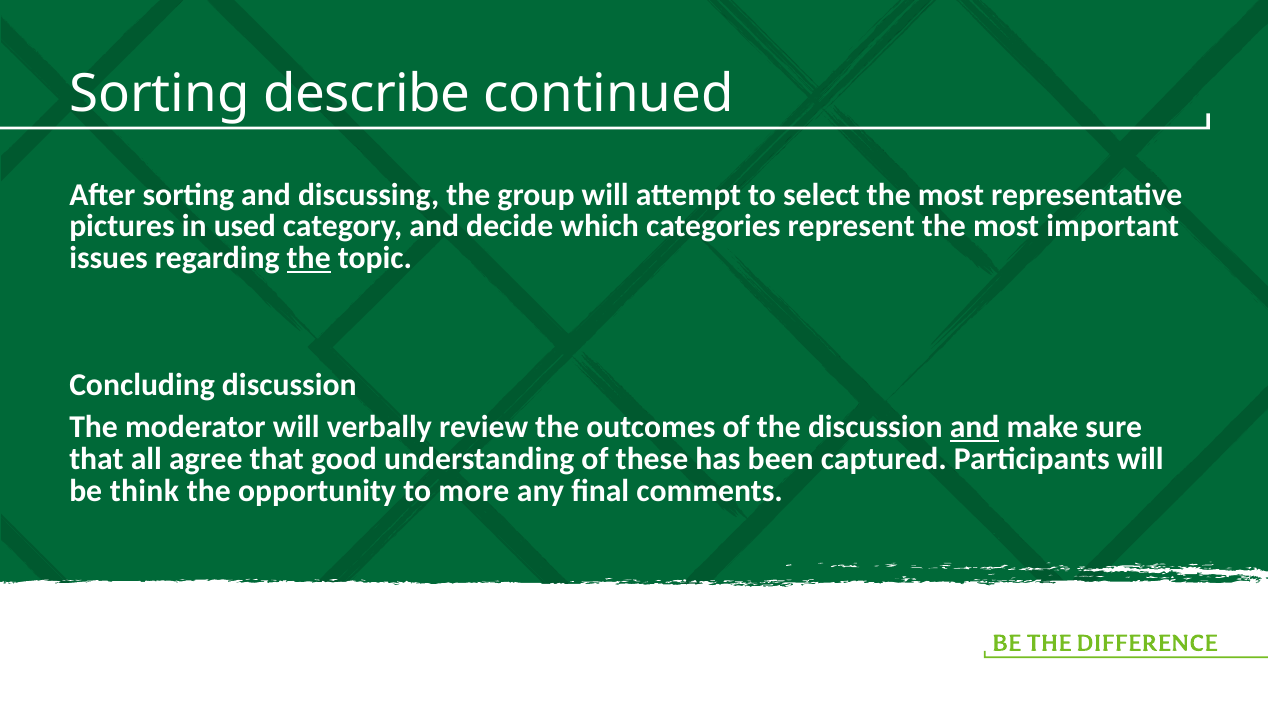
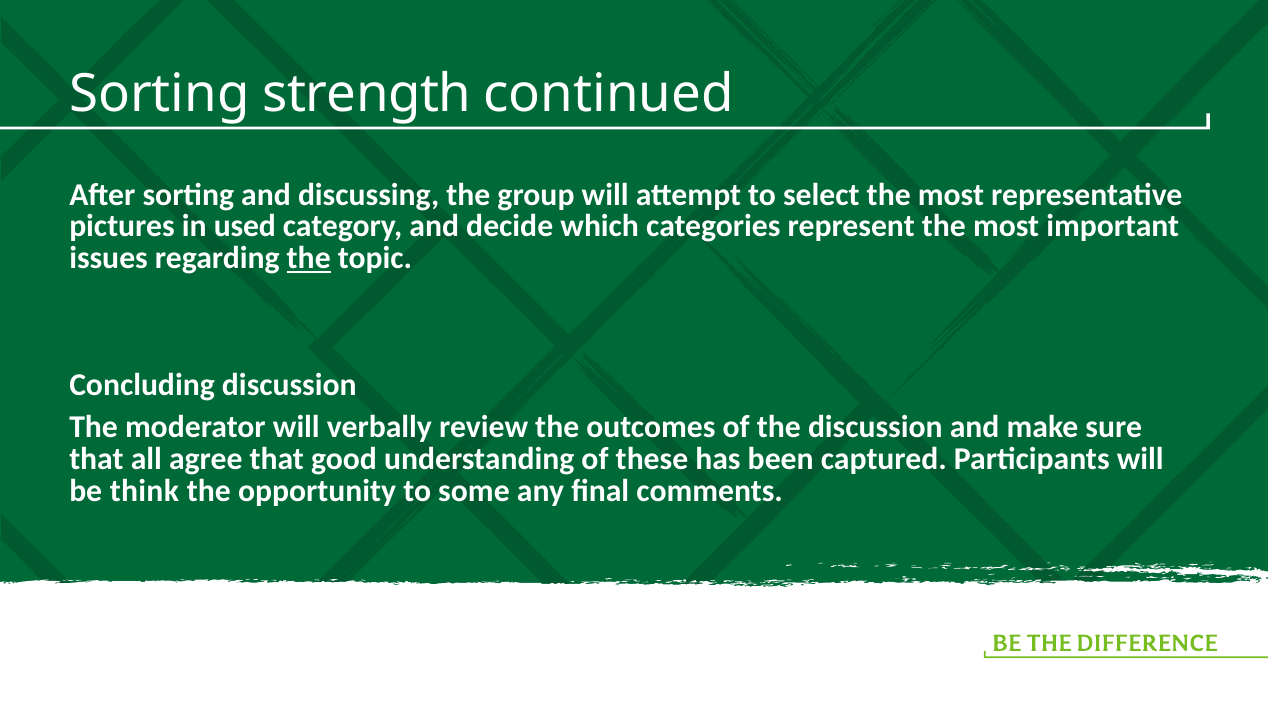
describe: describe -> strength
and at (975, 427) underline: present -> none
more: more -> some
